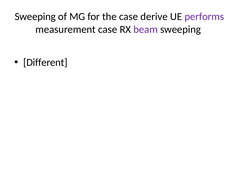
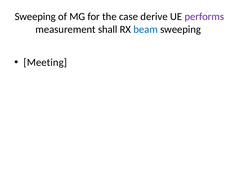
measurement case: case -> shall
beam colour: purple -> blue
Different: Different -> Meeting
